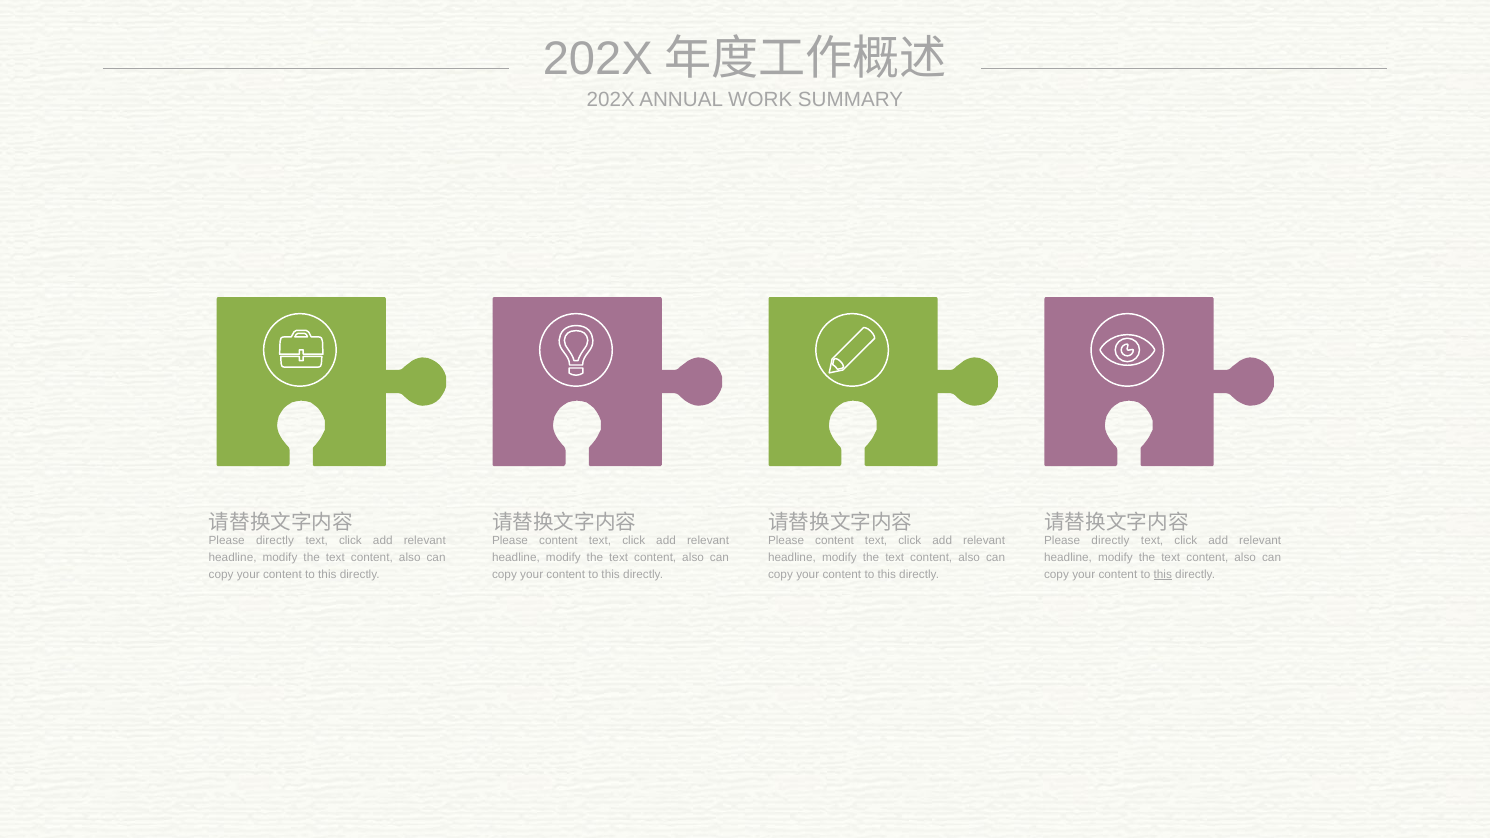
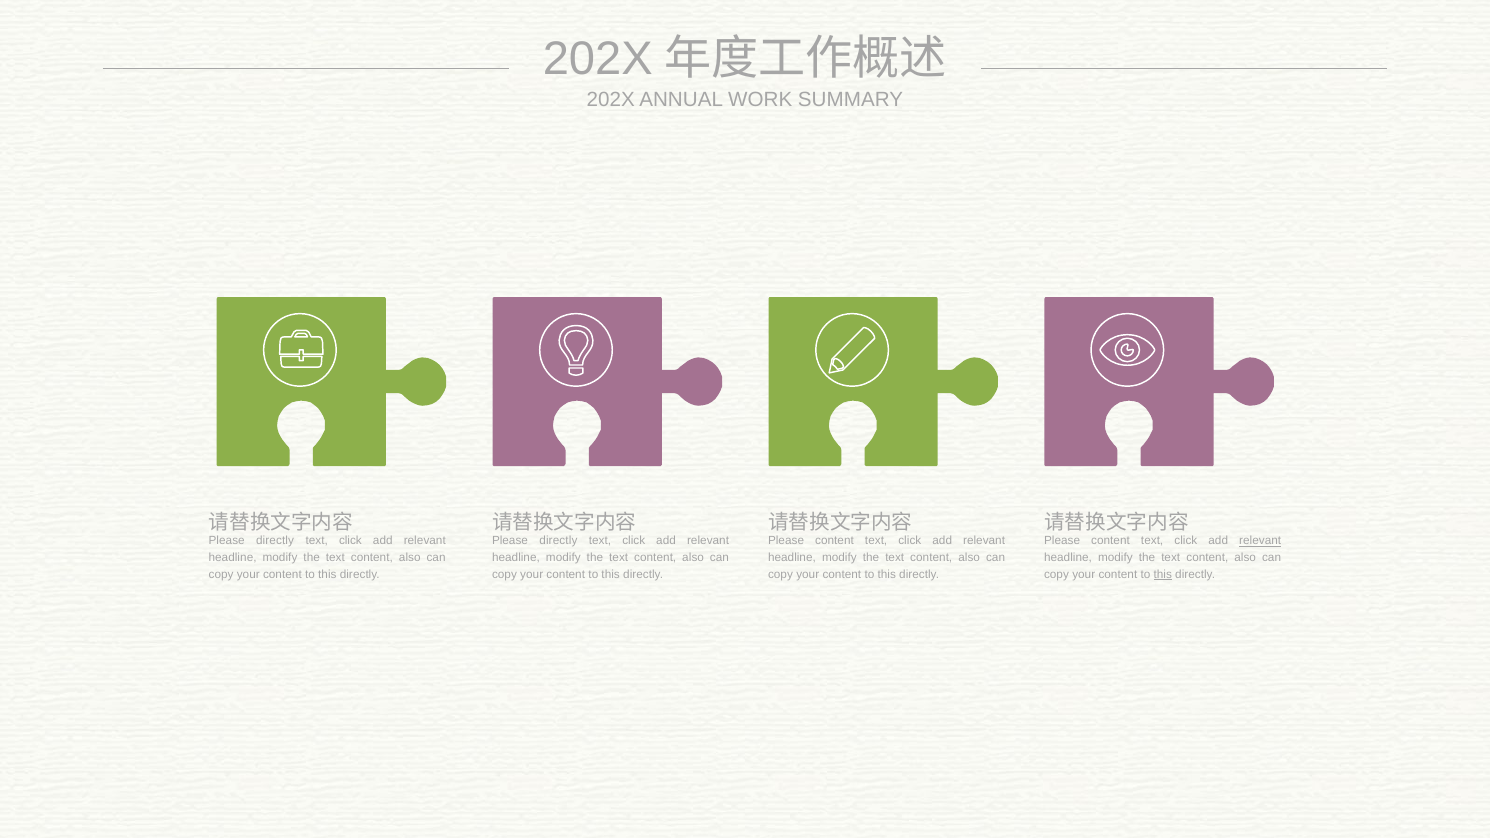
content at (558, 541): content -> directly
directly at (1110, 541): directly -> content
relevant at (1260, 541) underline: none -> present
